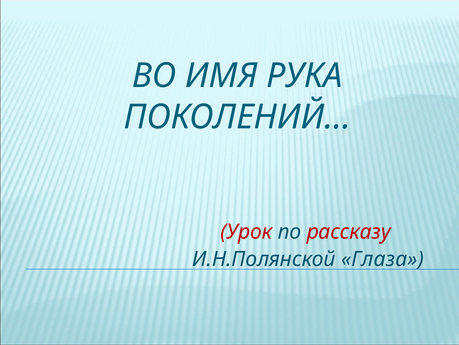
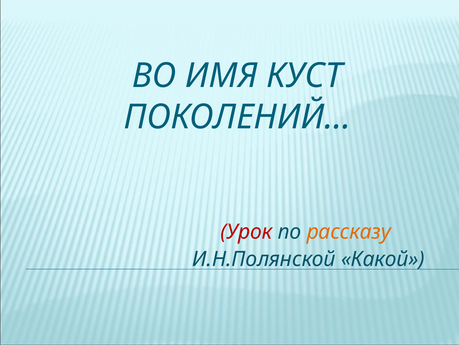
РУКА: РУКА -> КУСТ
рассказу colour: red -> orange
Глаза: Глаза -> Какой
